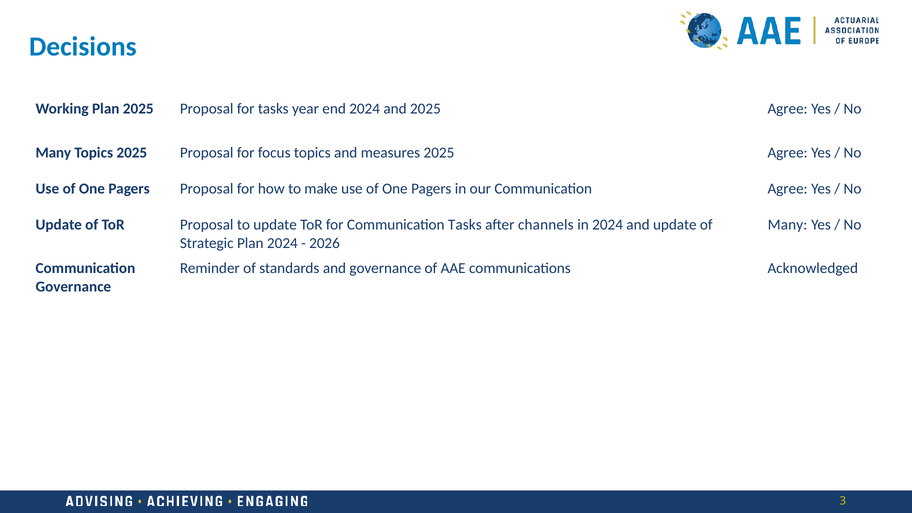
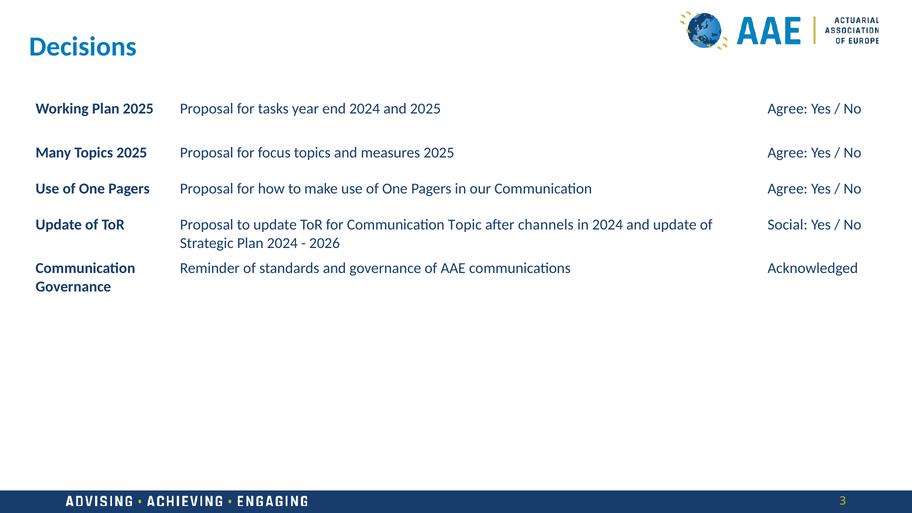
Communication Tasks: Tasks -> Topic
Many at (788, 225): Many -> Social
